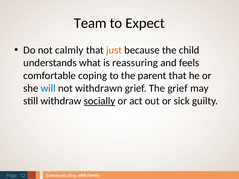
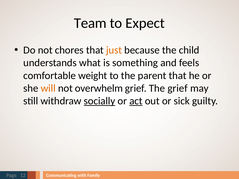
calmly: calmly -> chores
reassuring: reassuring -> something
coping: coping -> weight
will colour: blue -> orange
withdrawn: withdrawn -> overwhelm
act underline: none -> present
